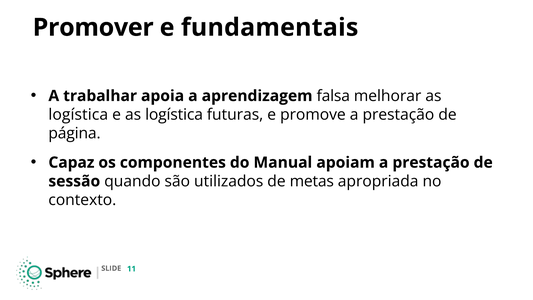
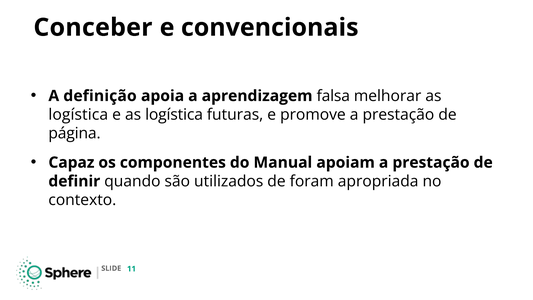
Promover: Promover -> Conceber
fundamentais: fundamentais -> convencionais
trabalhar: trabalhar -> definição
sessão: sessão -> definir
metas: metas -> foram
